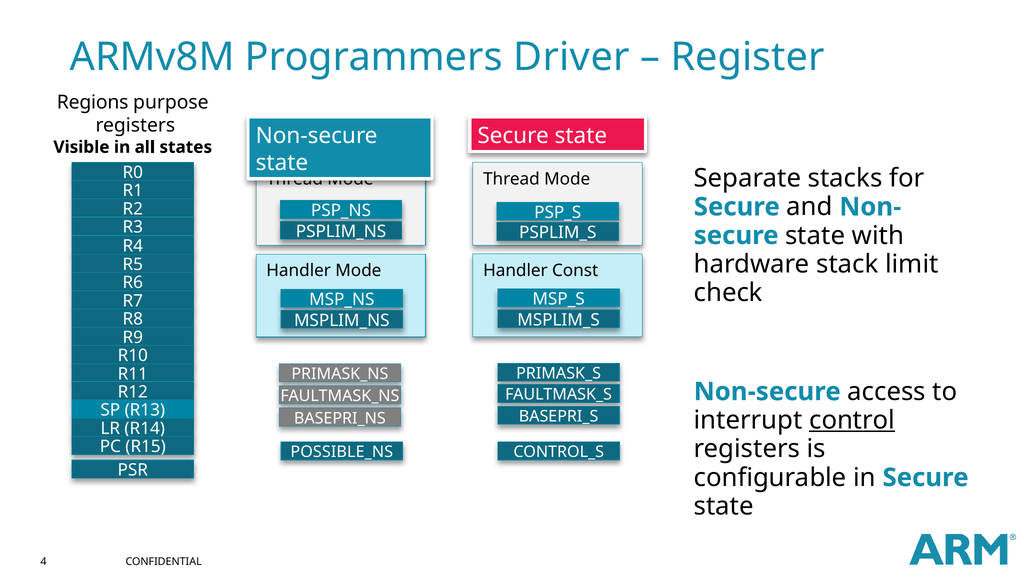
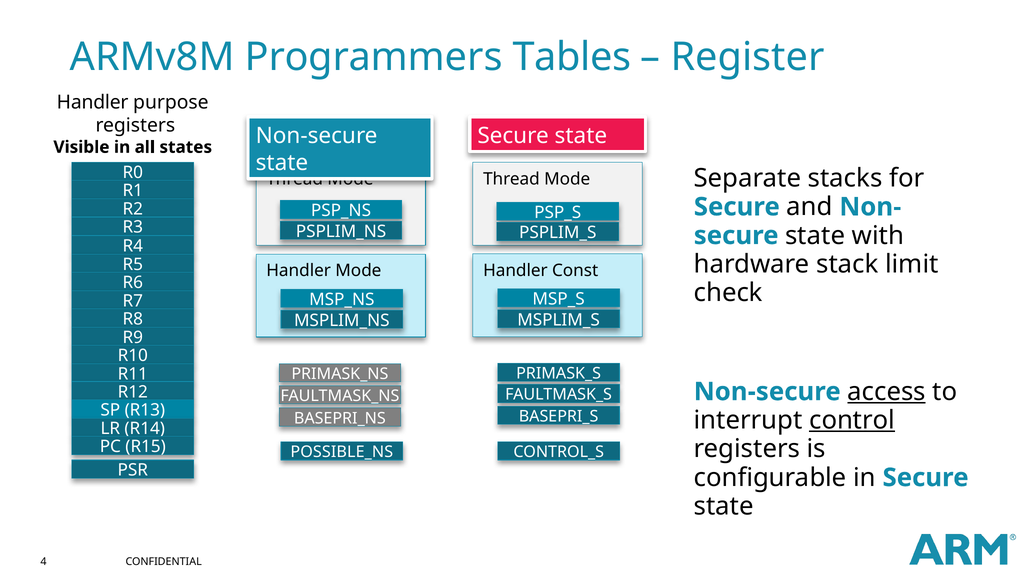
Driver: Driver -> Tables
Regions at (93, 102): Regions -> Handler
access underline: none -> present
